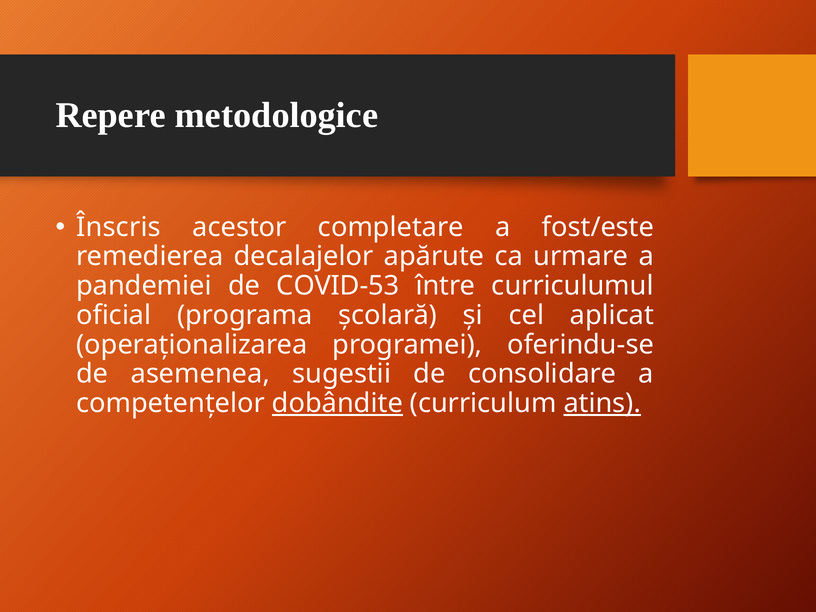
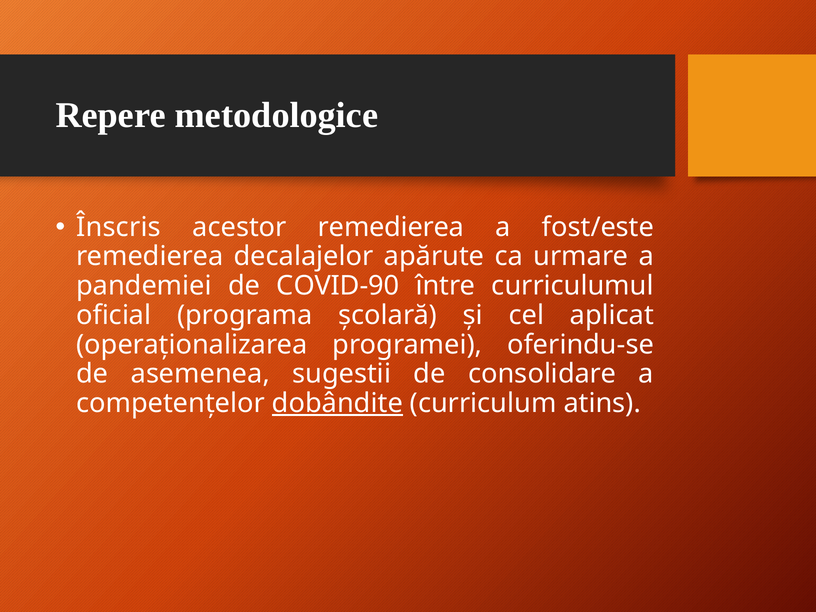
acestor completare: completare -> remedierea
COVID-53: COVID-53 -> COVID-90
atins underline: present -> none
